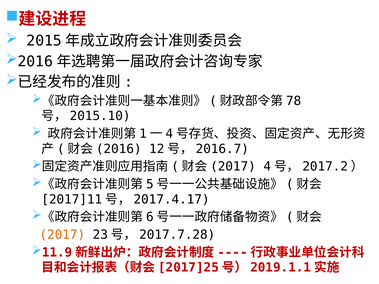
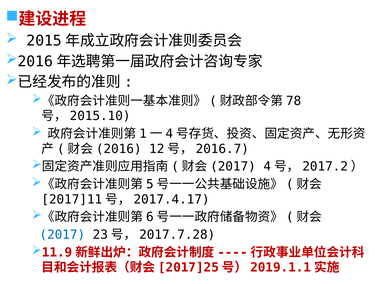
2017 colour: orange -> blue
